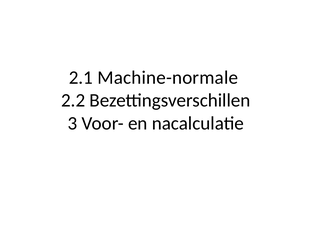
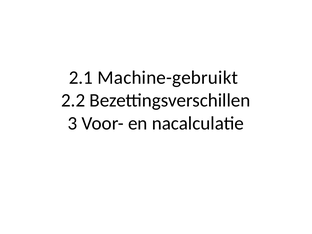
Machine-normale: Machine-normale -> Machine-gebruikt
